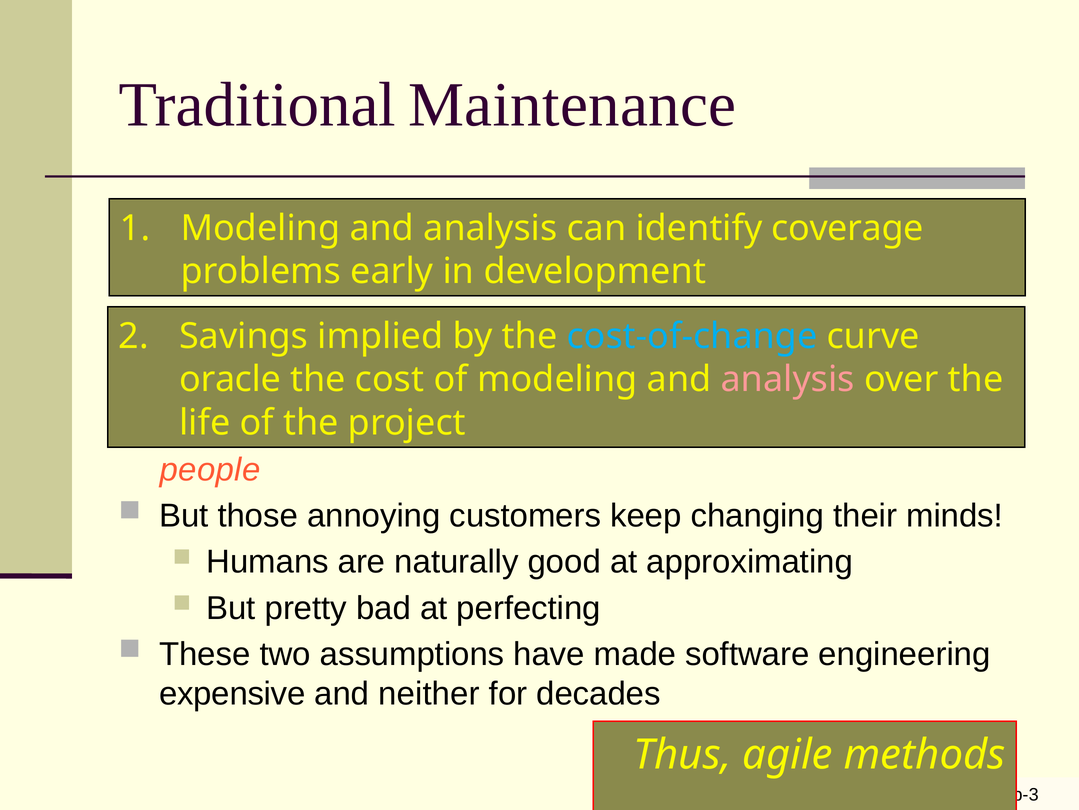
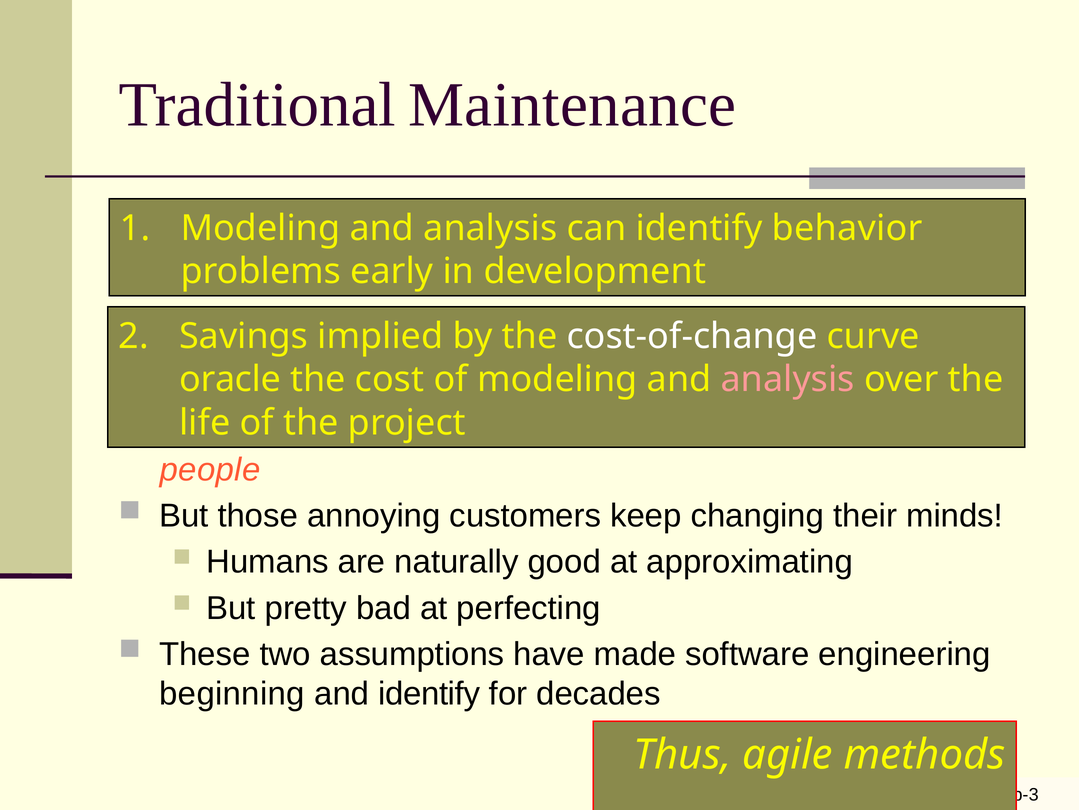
coverage: coverage -> behavior
cost-of-change colour: light blue -> white
expensive: expensive -> beginning
and neither: neither -> identify
